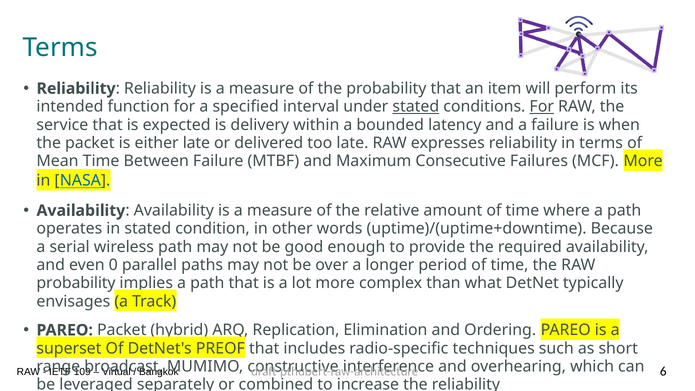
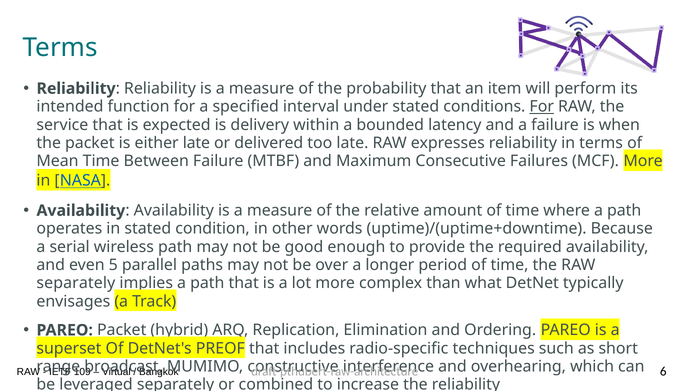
stated at (416, 107) underline: present -> none
0: 0 -> 5
probability at (76, 283): probability -> separately
